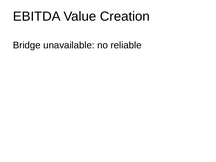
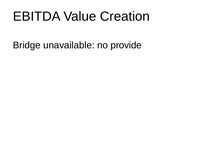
reliable: reliable -> provide
